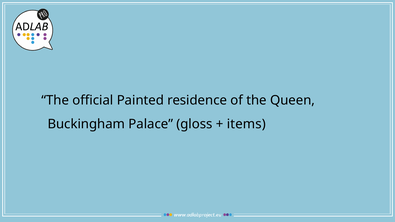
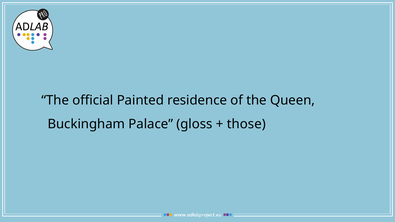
items: items -> those
